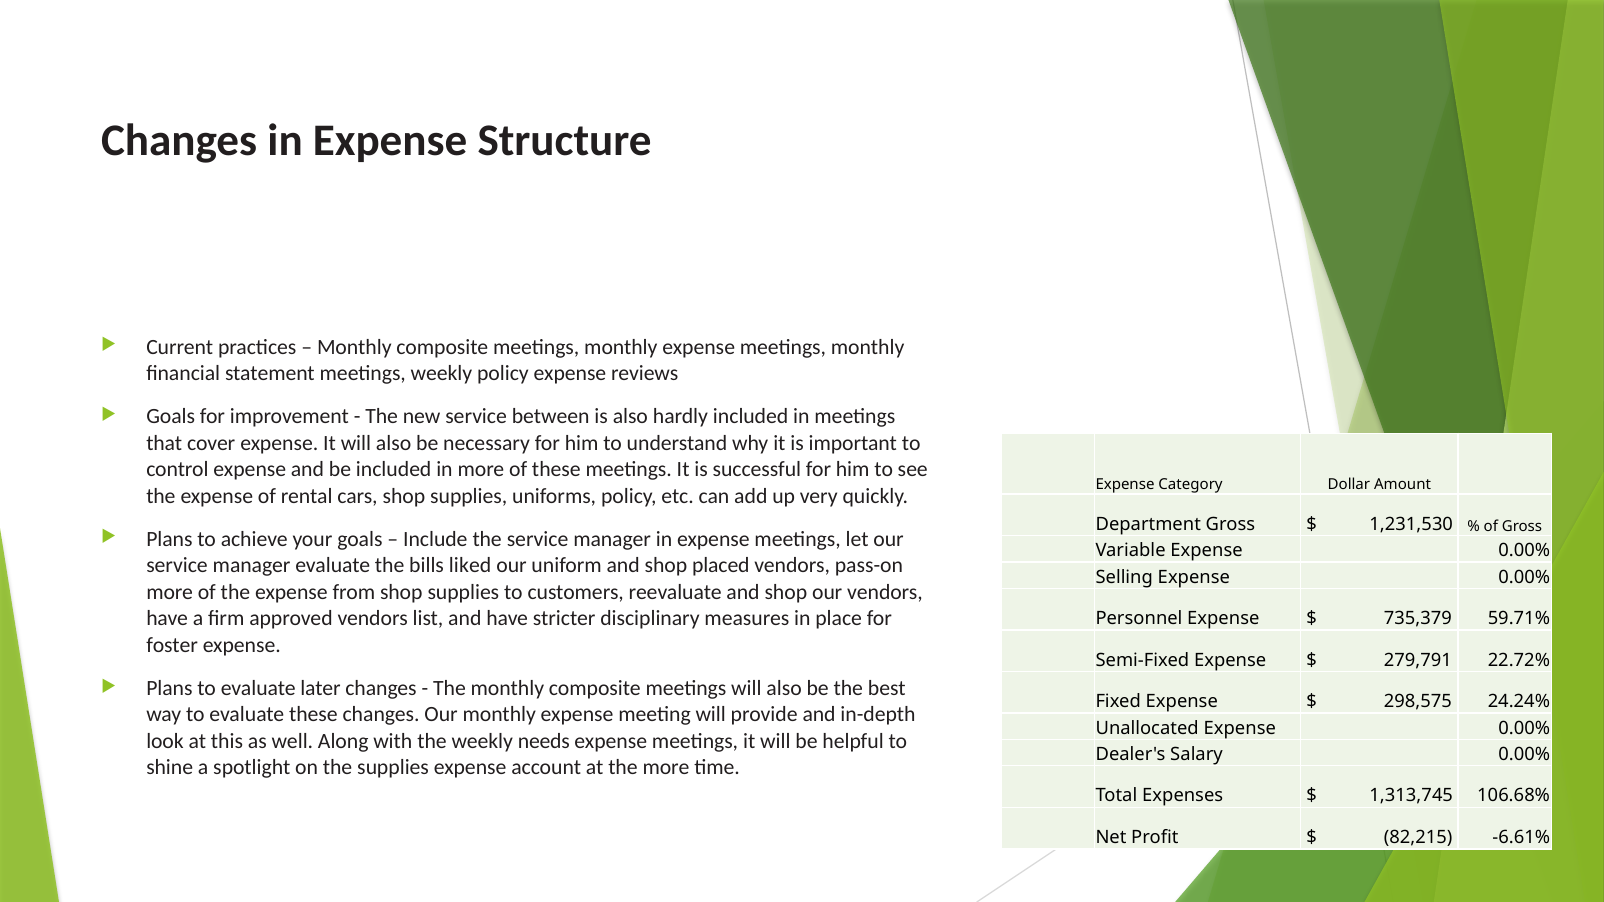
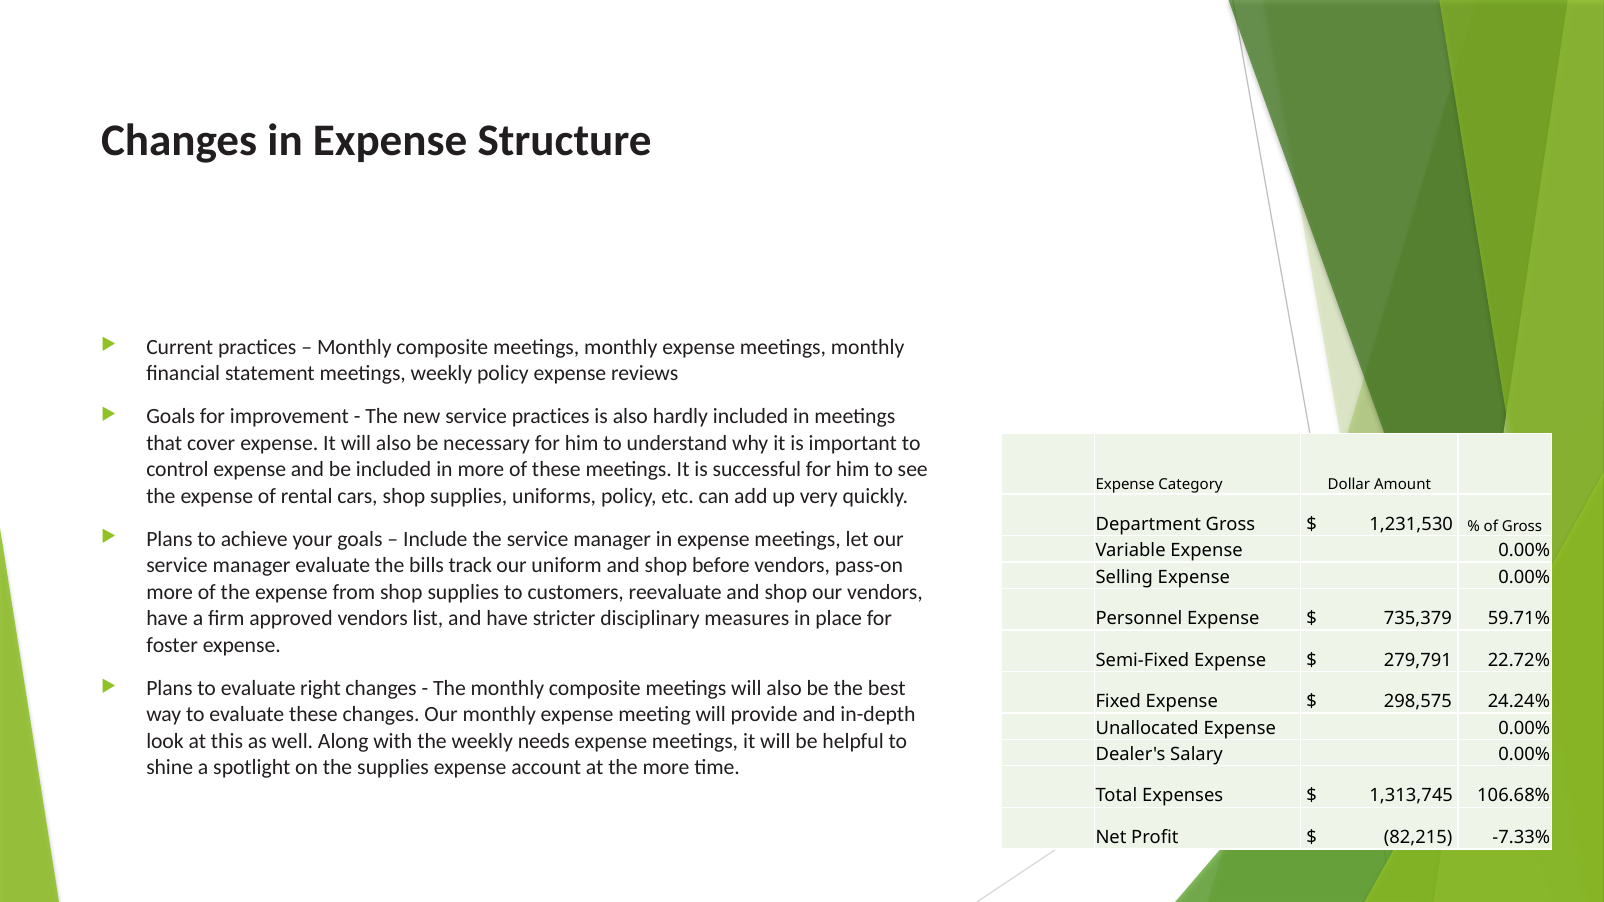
service between: between -> practices
liked: liked -> track
placed: placed -> before
later: later -> right
-6.61%: -6.61% -> -7.33%
